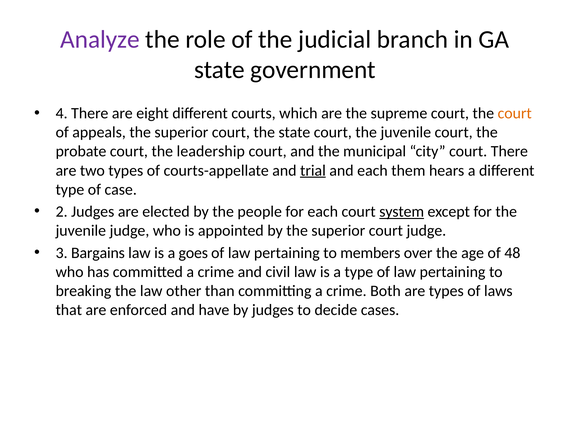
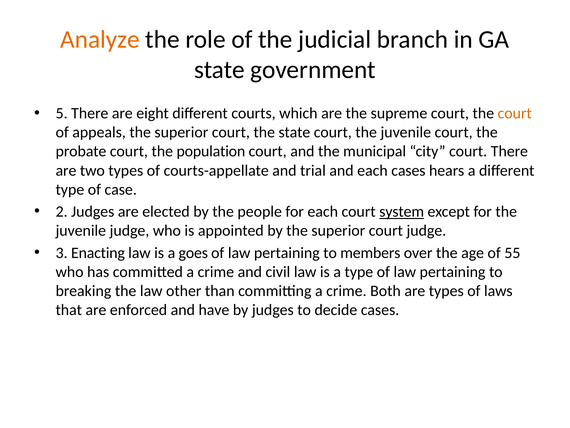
Analyze colour: purple -> orange
4: 4 -> 5
leadership: leadership -> population
trial underline: present -> none
each them: them -> cases
Bargains: Bargains -> Enacting
48: 48 -> 55
